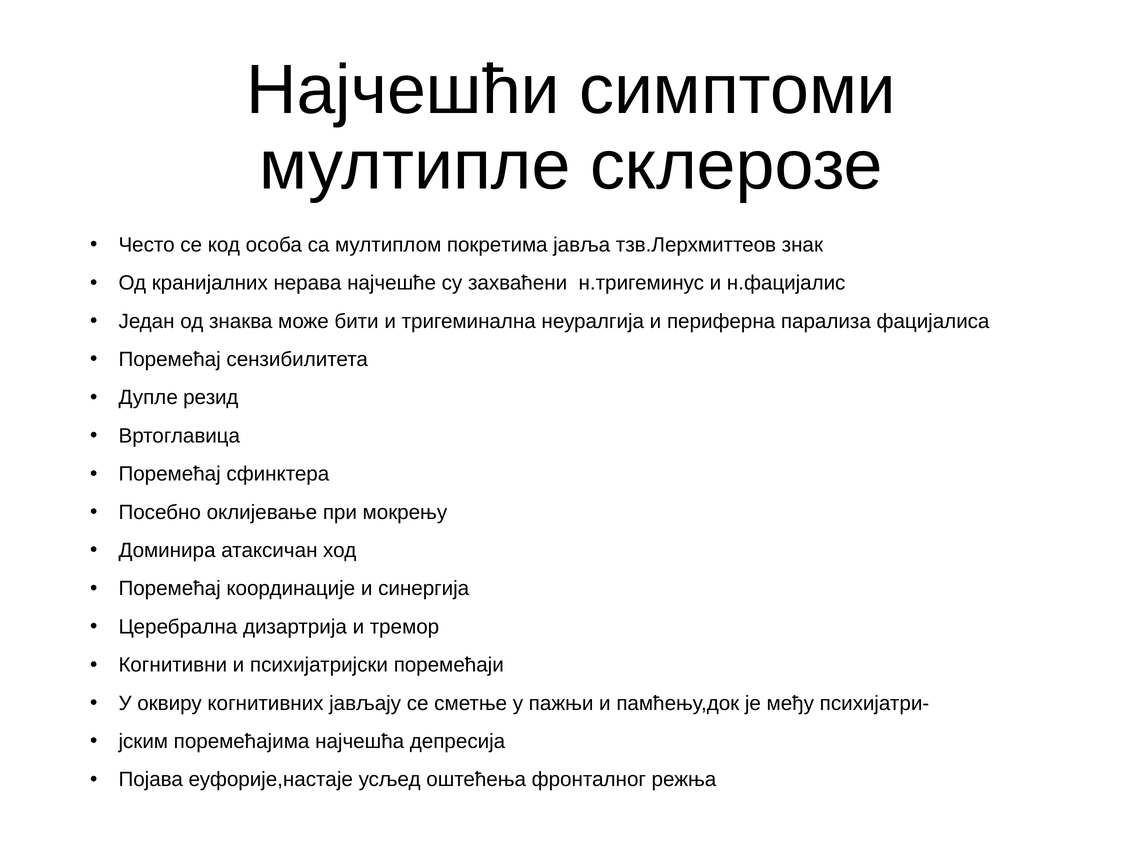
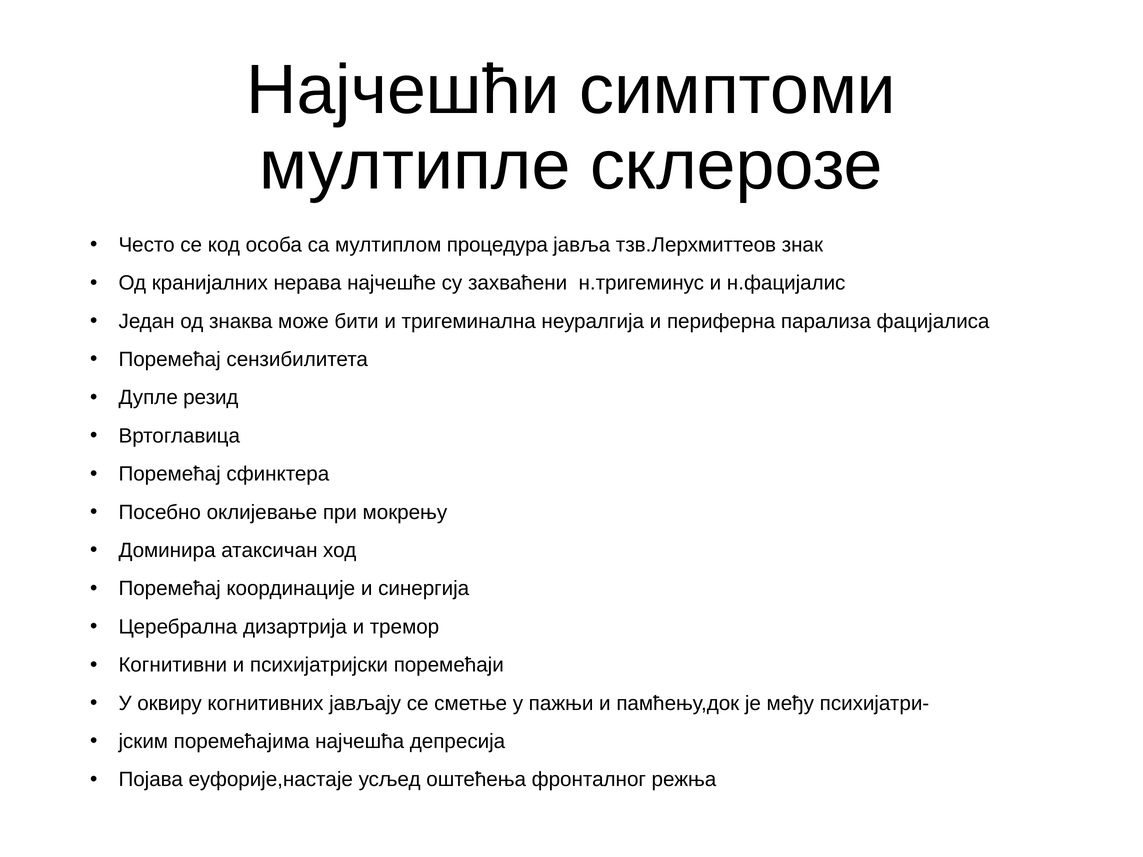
покретима: покретима -> процедура
